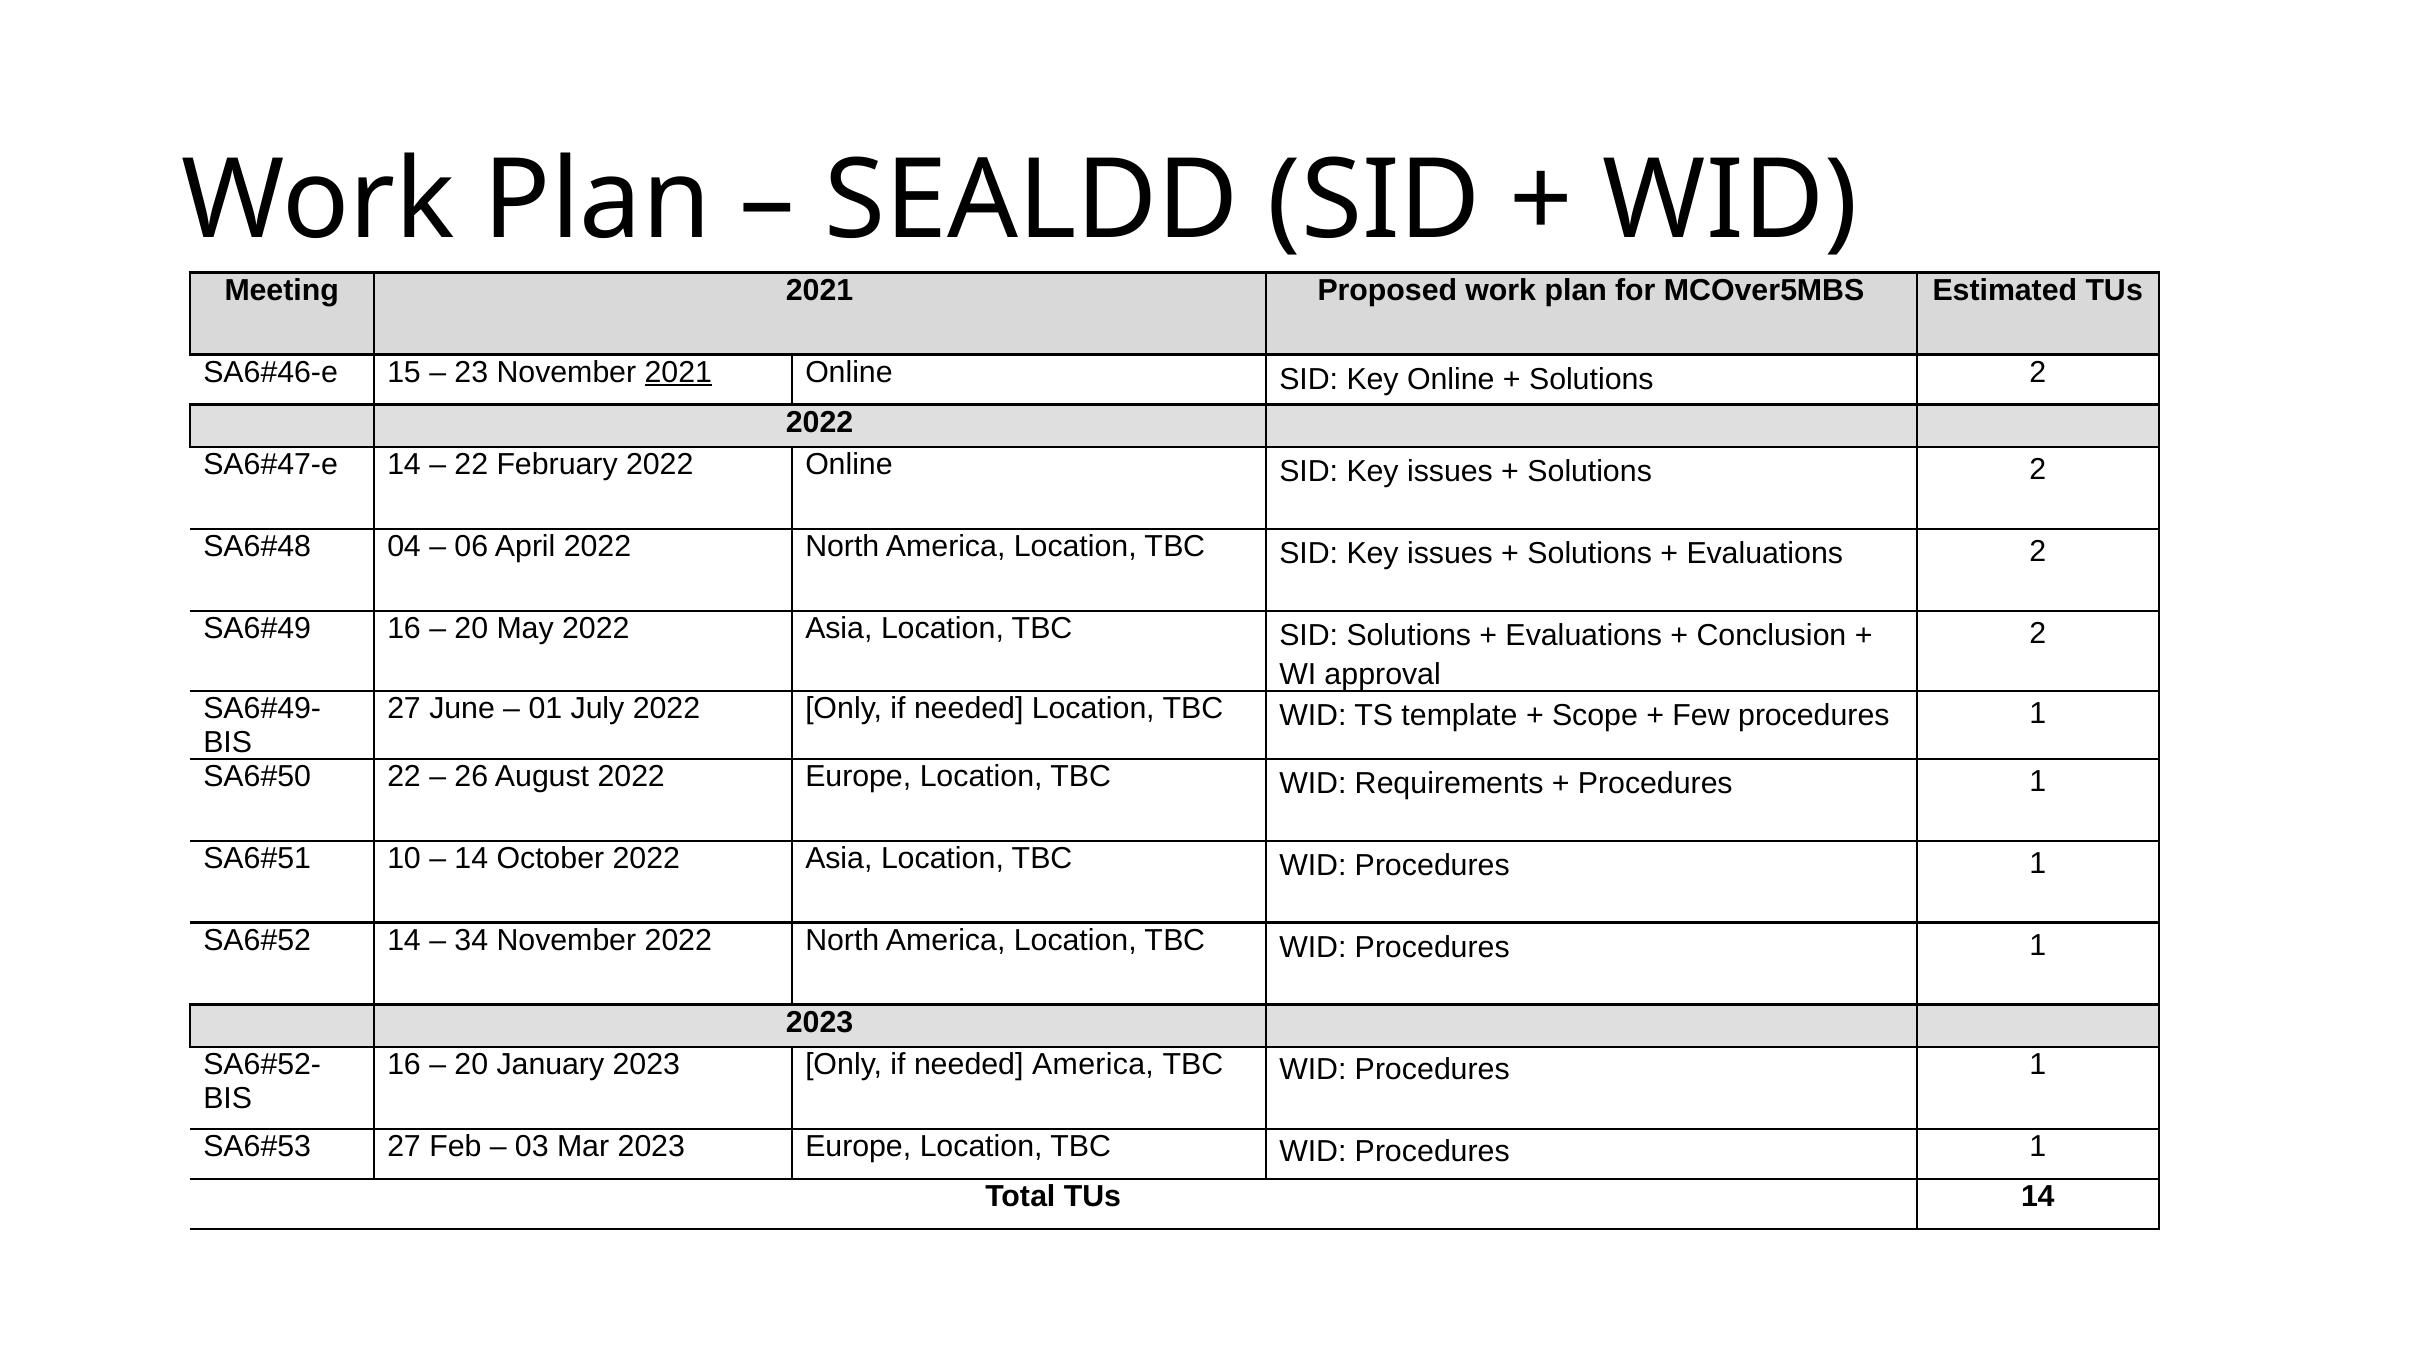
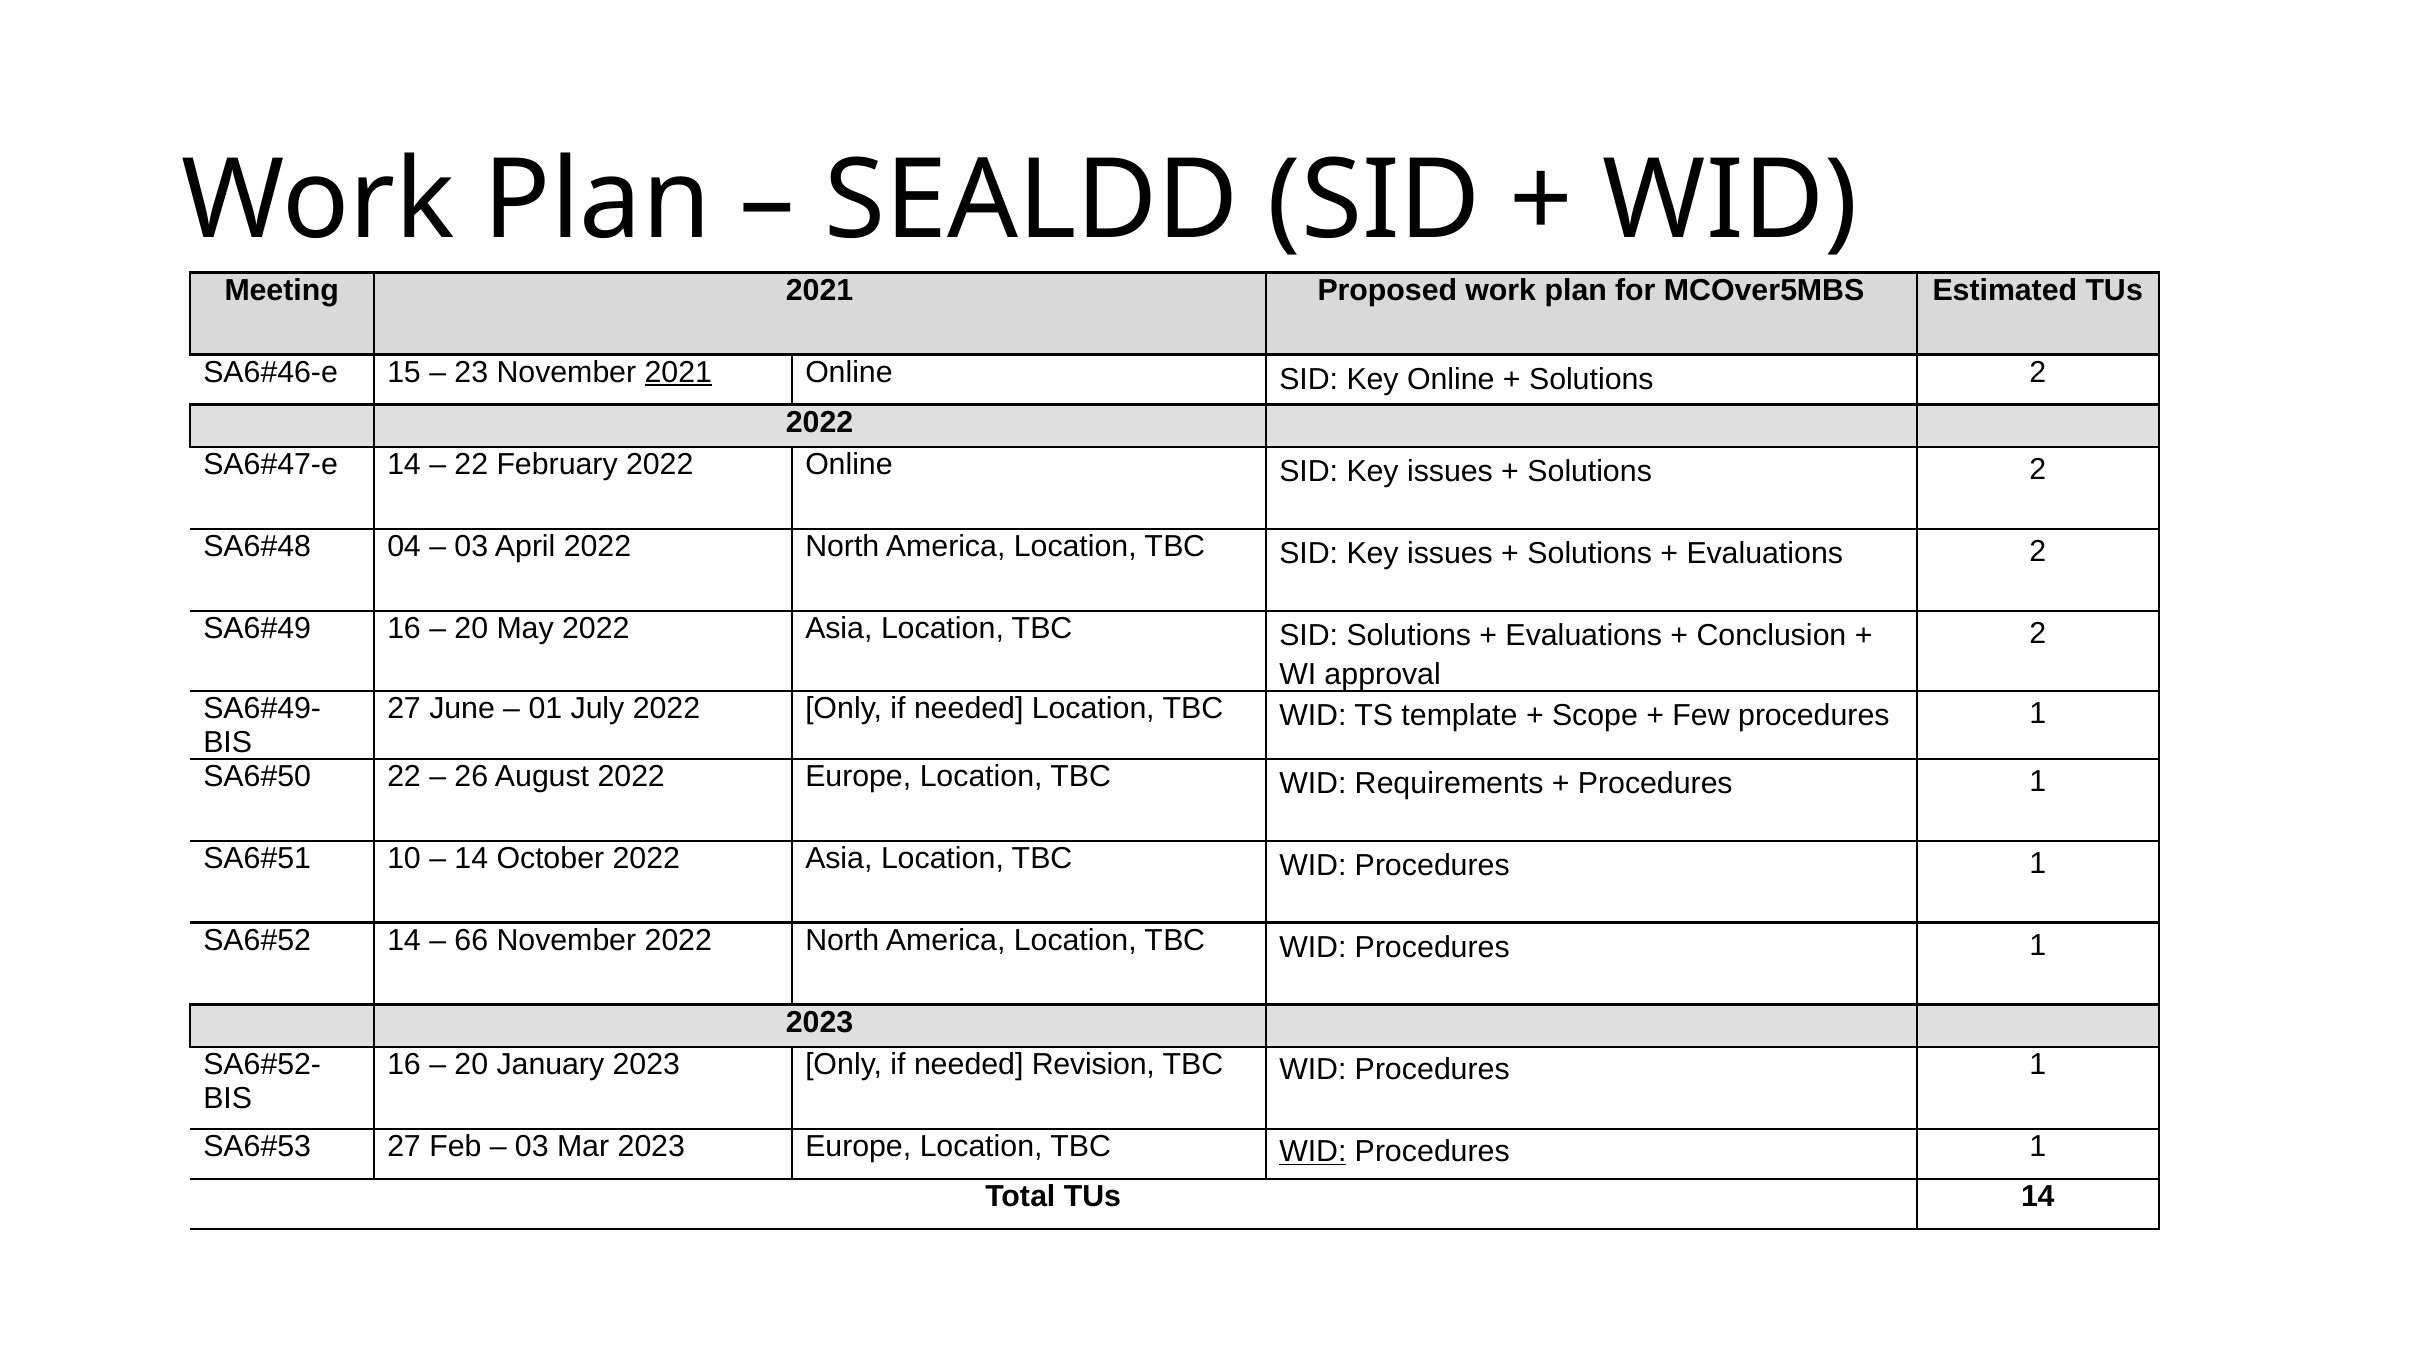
06 at (471, 546): 06 -> 03
34: 34 -> 66
needed America: America -> Revision
WID at (1313, 1152) underline: none -> present
